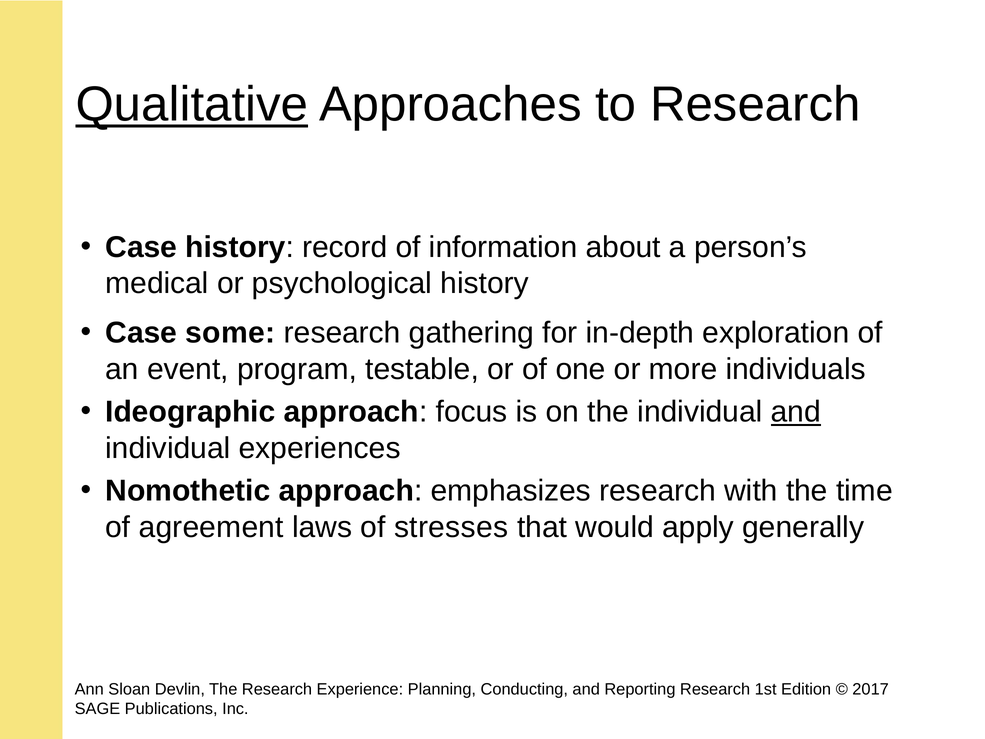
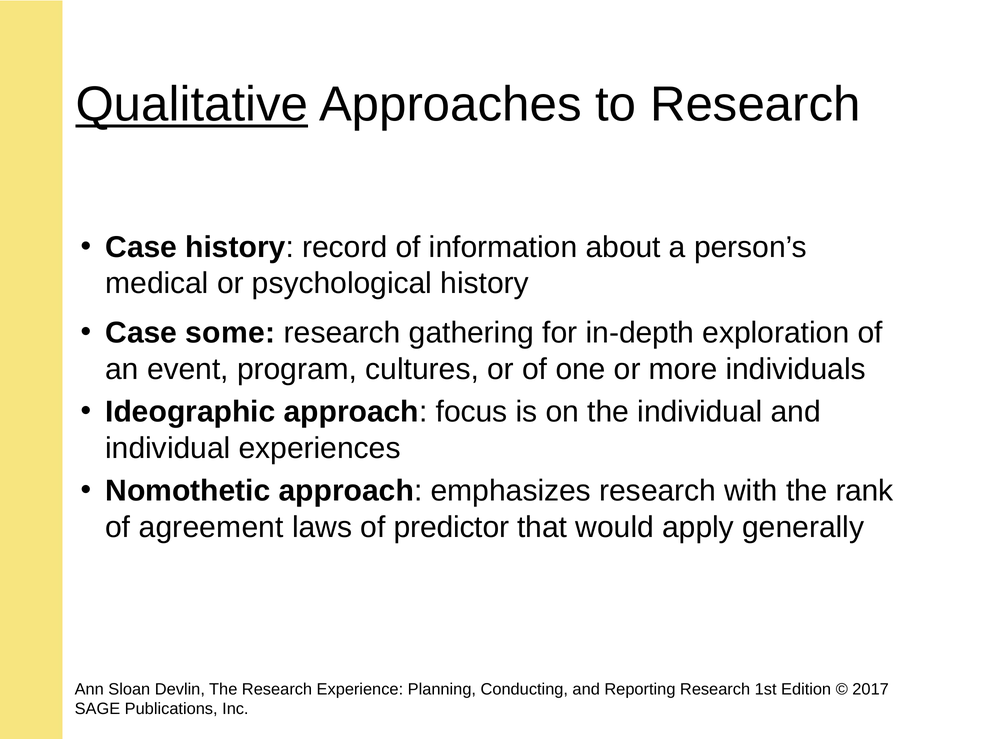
testable: testable -> cultures
and at (796, 412) underline: present -> none
time: time -> rank
stresses: stresses -> predictor
